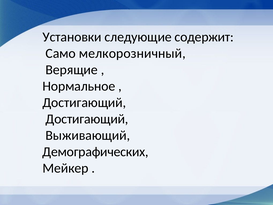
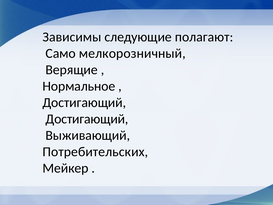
Установки: Установки -> Зависимы
содержит: содержит -> полагают
Демографических: Демографических -> Потребительских
